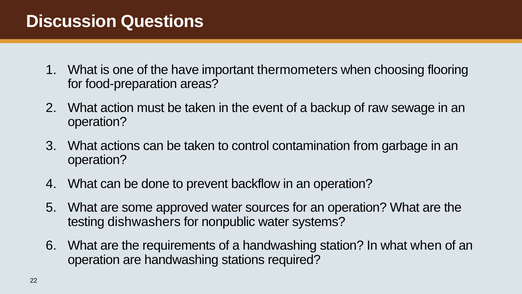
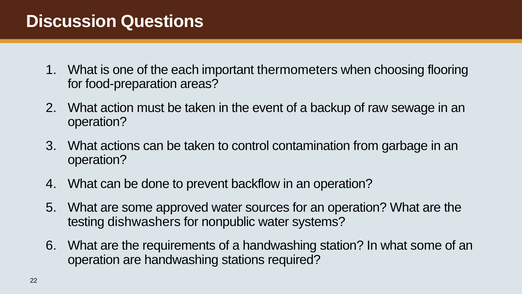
have: have -> each
what when: when -> some
